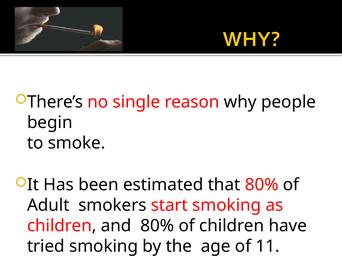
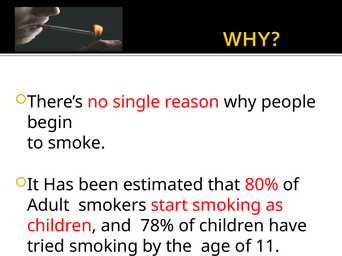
and 80%: 80% -> 78%
